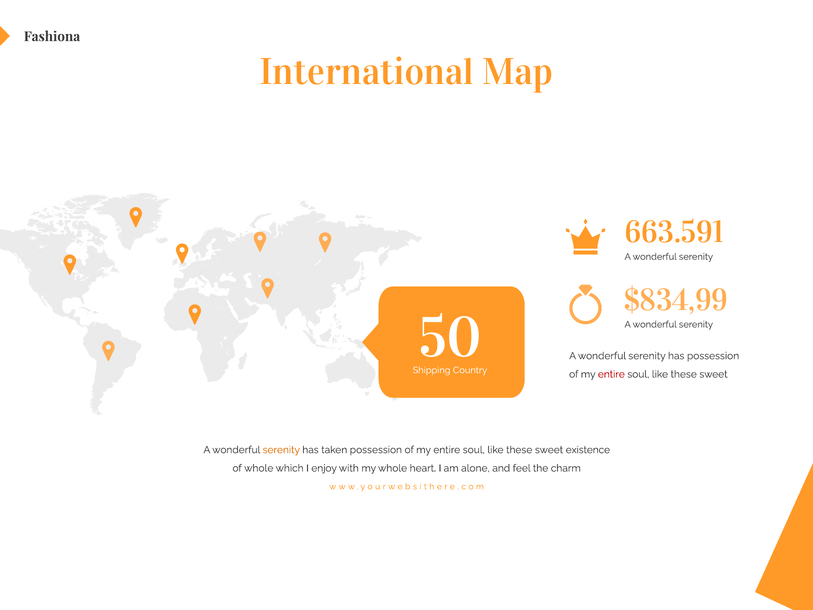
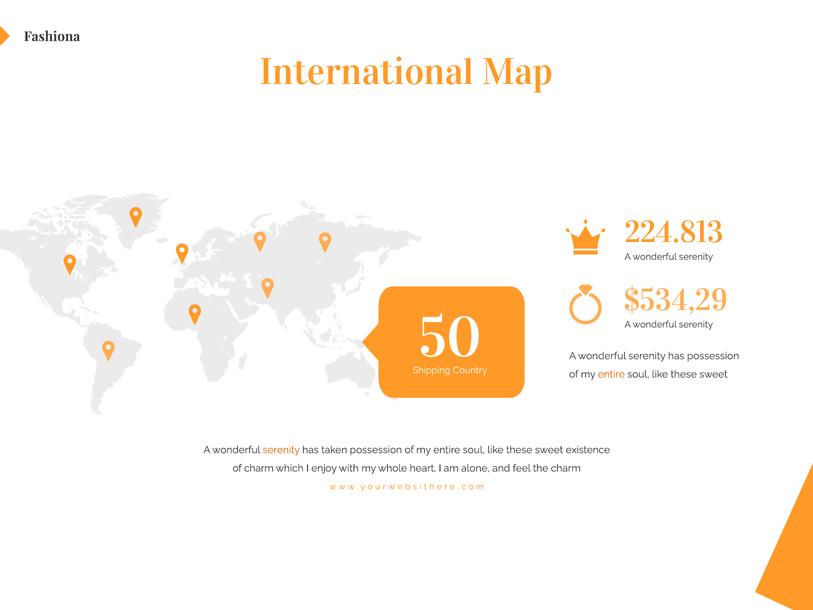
663.591: 663.591 -> 224.813
$834,99: $834,99 -> $534,29
entire at (611, 374) colour: red -> orange
of whole: whole -> charm
